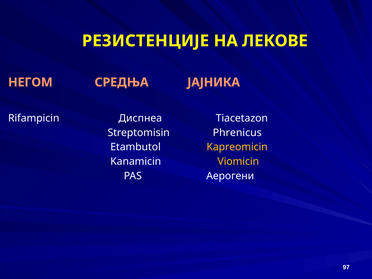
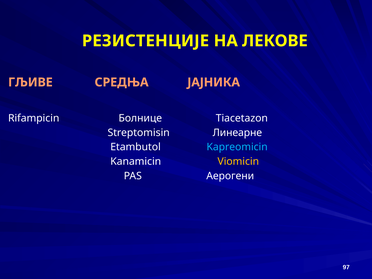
НЕГОМ: НЕГОМ -> ГЉИВЕ
Диспнеа: Диспнеа -> Болнице
Phrenicus: Phrenicus -> Линеарне
Kapreomicin colour: yellow -> light blue
